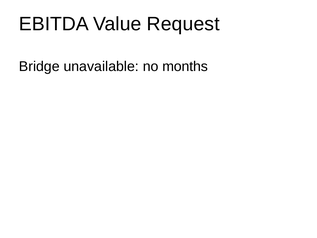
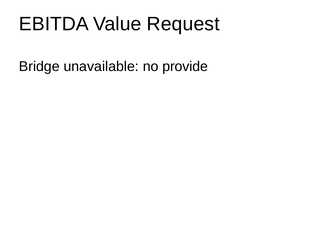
months: months -> provide
